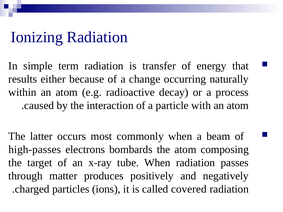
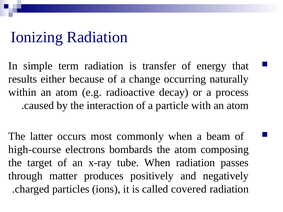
high-passes: high-passes -> high-course
